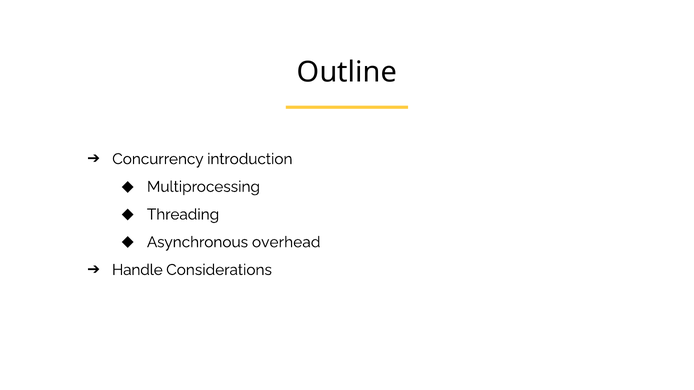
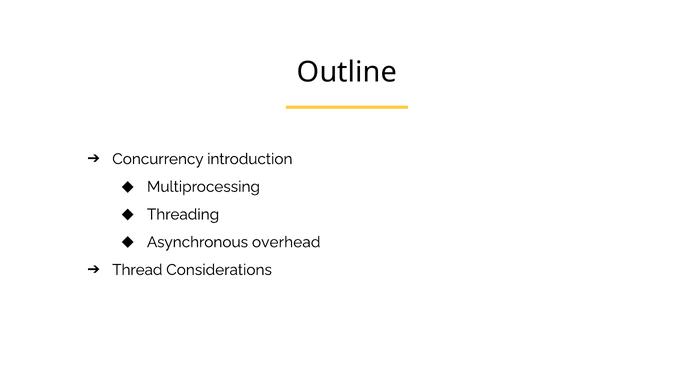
Handle: Handle -> Thread
